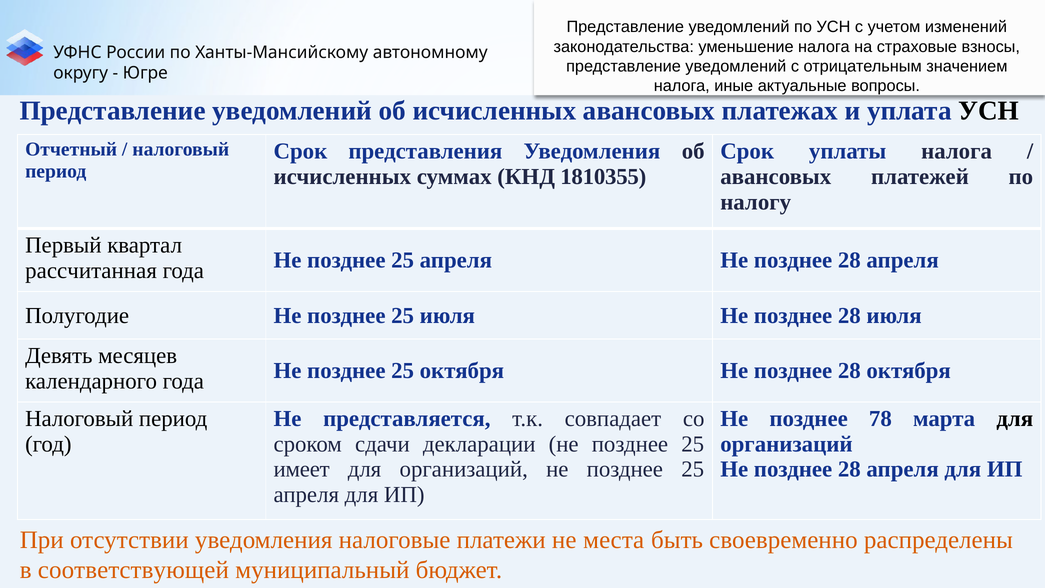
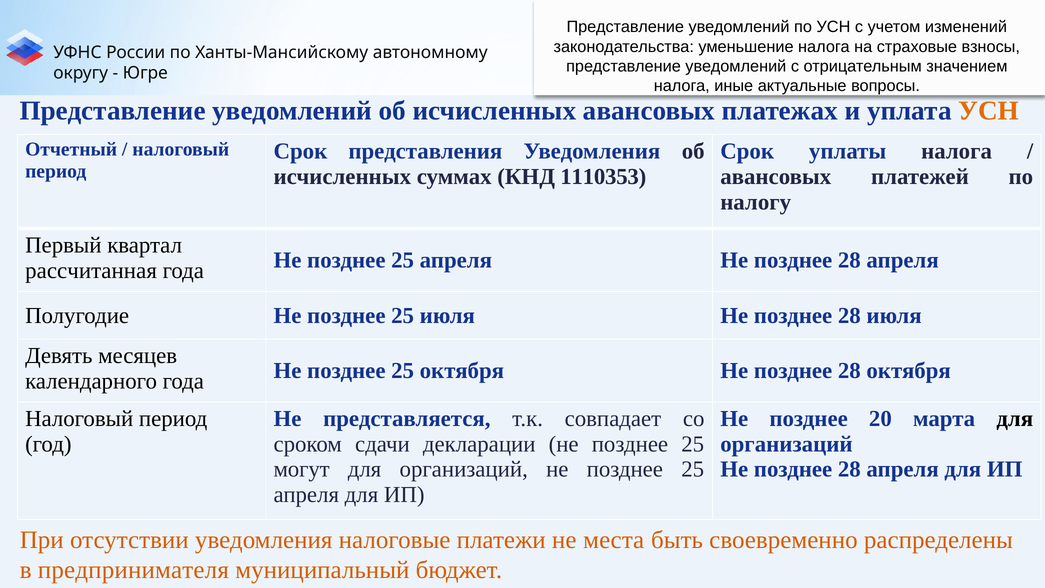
УСН at (989, 111) colour: black -> orange
1810355: 1810355 -> 1110353
78: 78 -> 20
имеет: имеет -> могут
соответствующей: соответствующей -> предпринимателя
